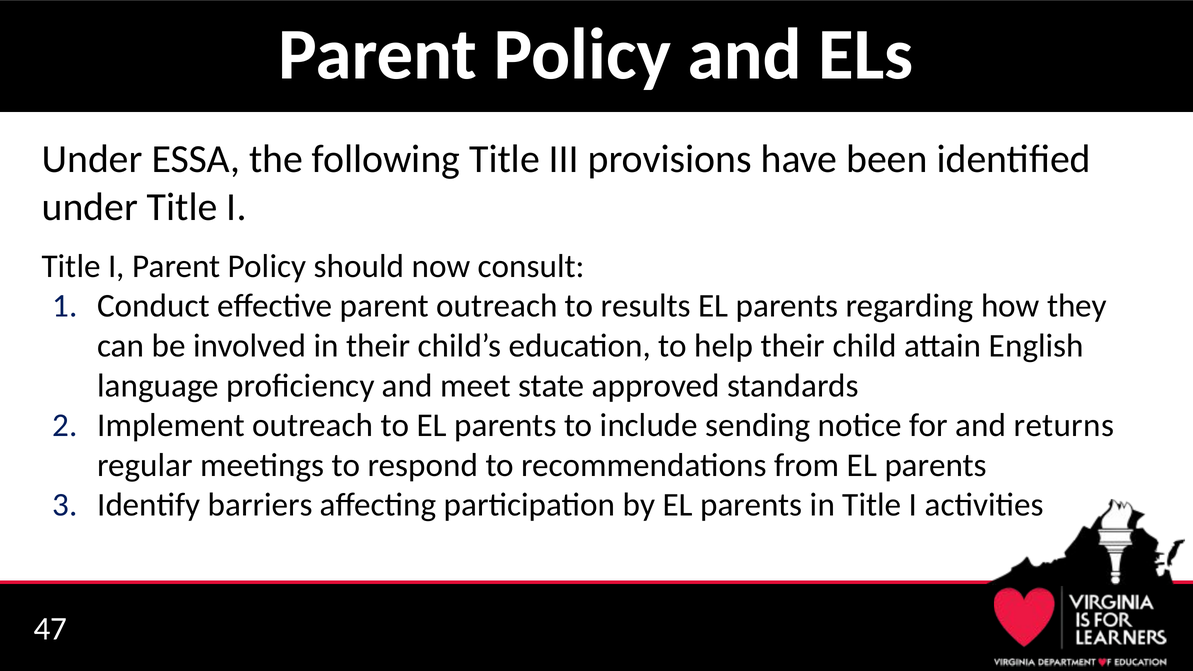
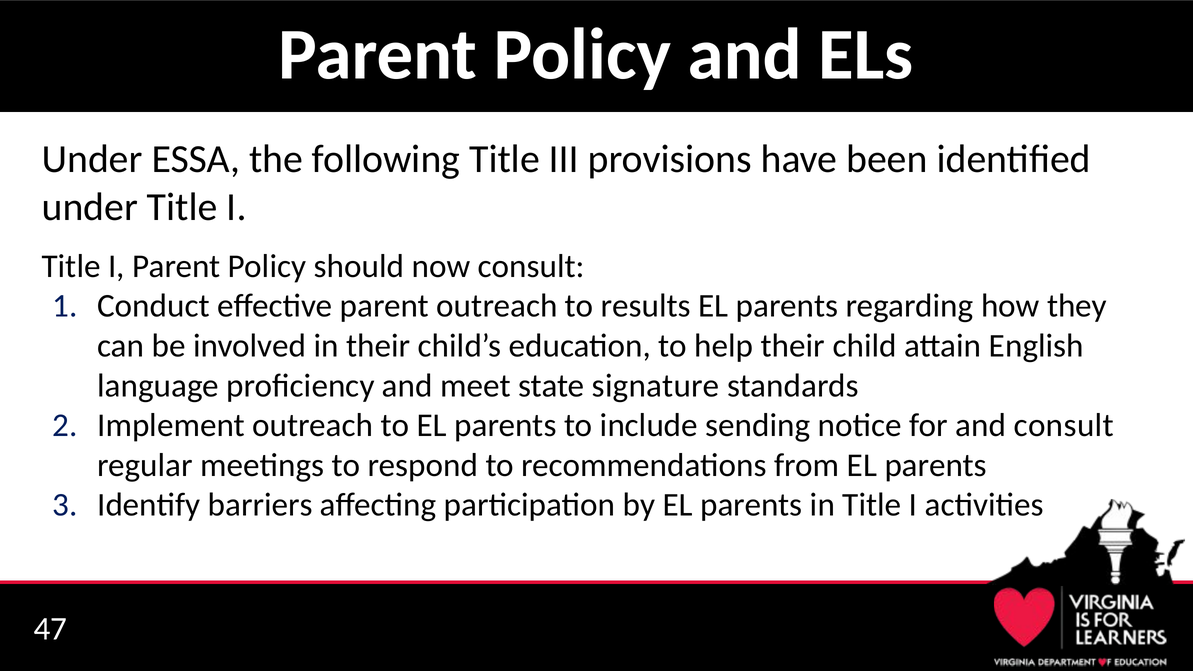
approved: approved -> signature
and returns: returns -> consult
